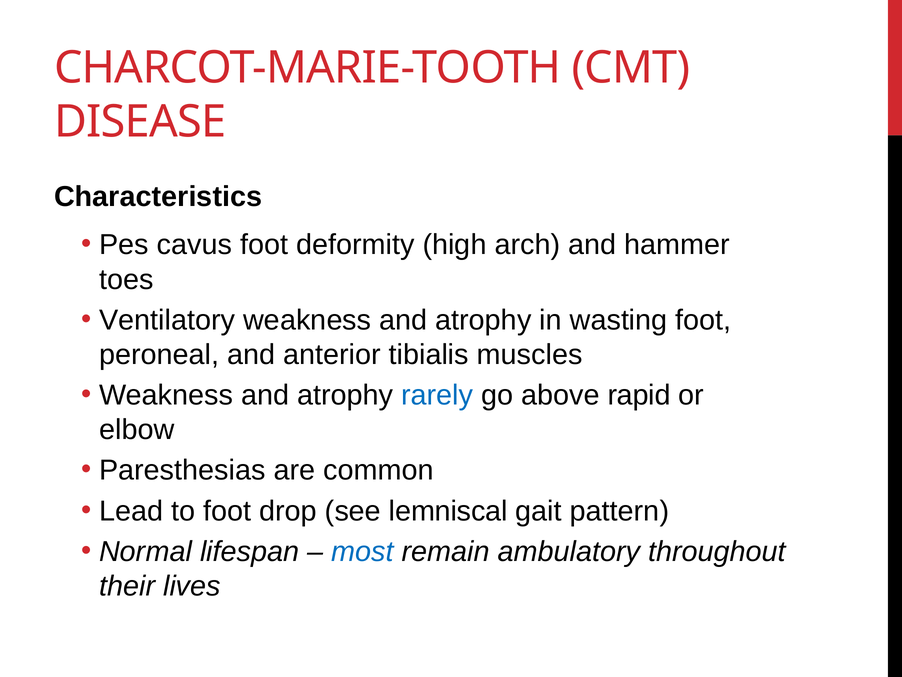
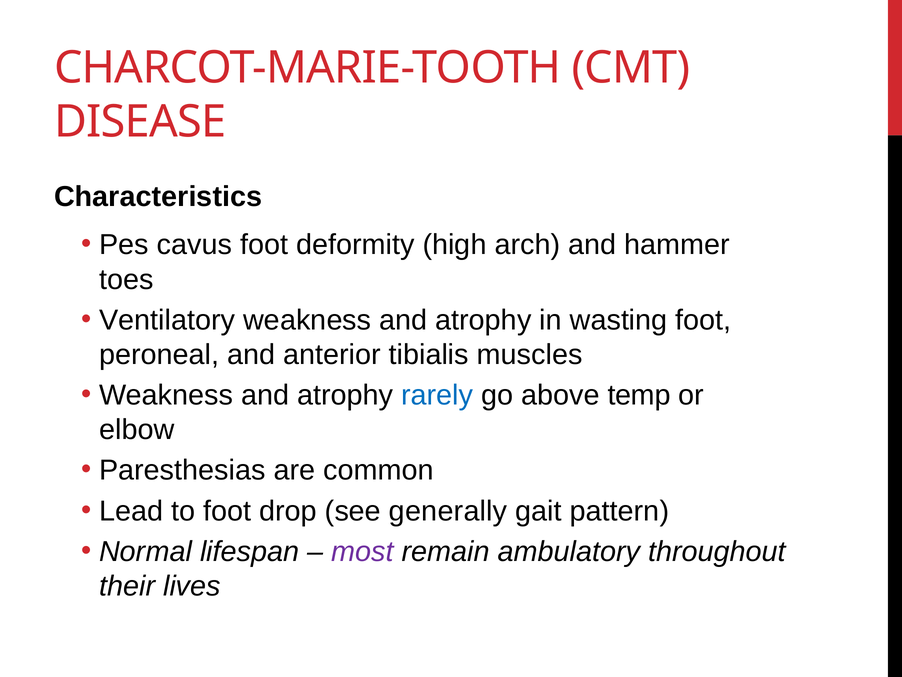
rapid: rapid -> temp
lemniscal: lemniscal -> generally
most colour: blue -> purple
